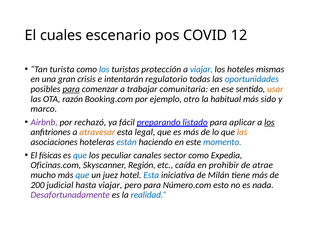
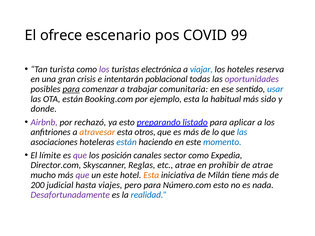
cuales: cuales -> ofrece
12: 12 -> 99
los at (104, 69) colour: blue -> purple
protección: protección -> electrónica
mismas: mismas -> reserva
regulatorio: regulatorio -> poblacional
oportunidades colour: blue -> purple
usar colour: orange -> blue
OTA razón: razón -> están
ejemplo otro: otro -> esta
marco: marco -> donde
ya fácil: fácil -> esto
los at (269, 122) underline: present -> none
legal: legal -> otros
las at (242, 132) colour: orange -> blue
físicas: físicas -> límite
que at (80, 155) colour: blue -> purple
peculiar: peculiar -> posición
Oficinas.com: Oficinas.com -> Director.com
Región: Región -> Reglas
etc caída: caída -> atrae
que at (82, 175) colour: blue -> purple
un juez: juez -> este
Esta at (151, 175) colour: blue -> orange
hasta viajar: viajar -> viajes
